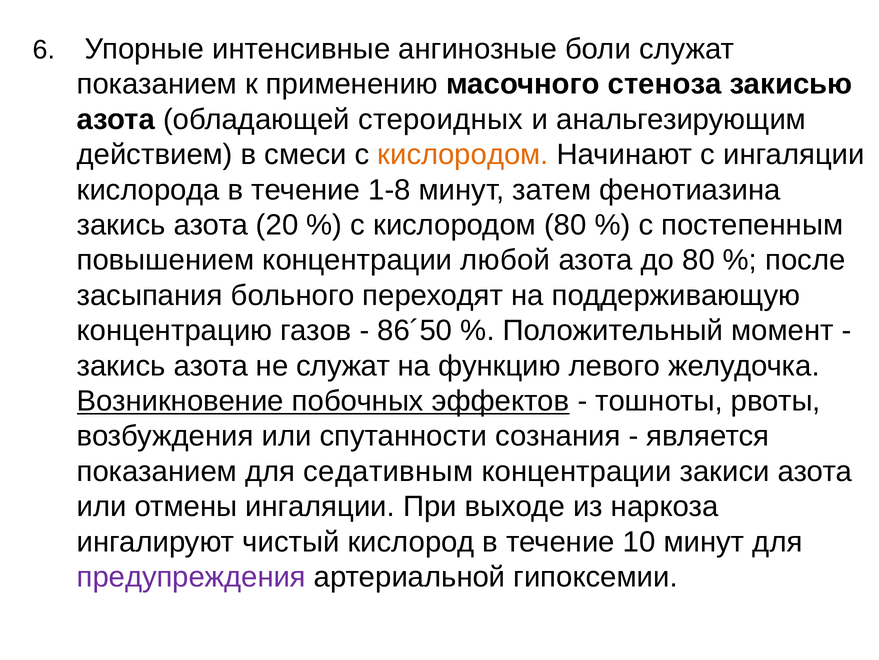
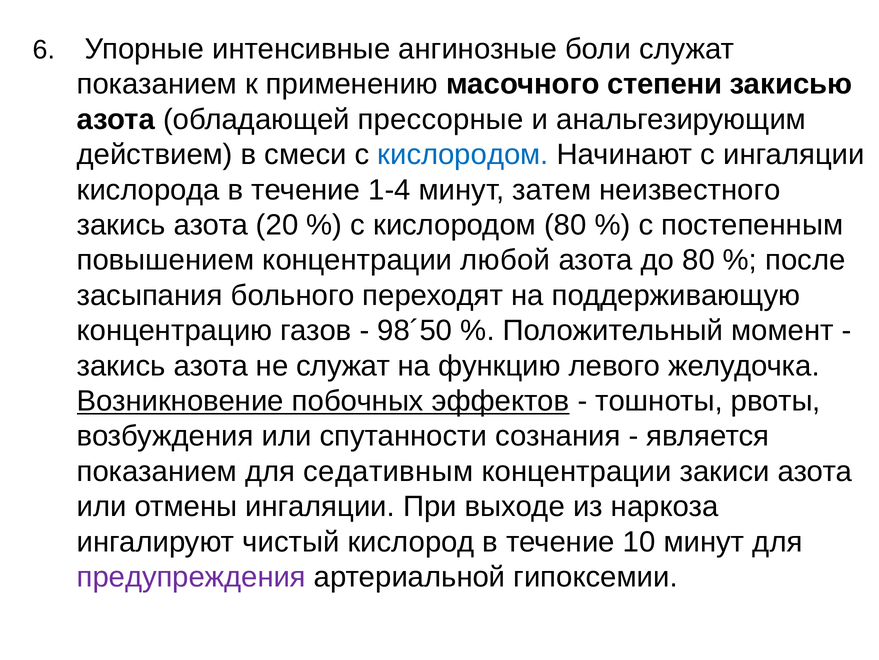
стеноза: стеноза -> степени
стероидных: стероидных -> прессорные
кислородом at (463, 154) colour: orange -> blue
1-8: 1-8 -> 1-4
фенотиазина: фенотиазина -> неизвестного
86´50: 86´50 -> 98´50
